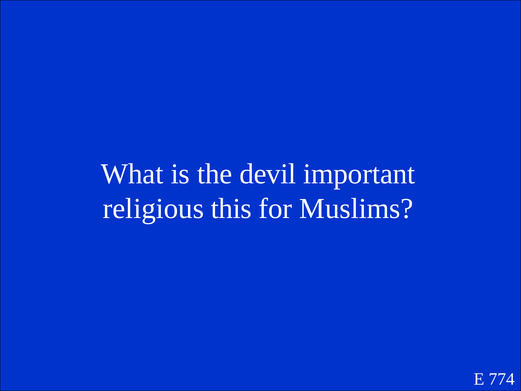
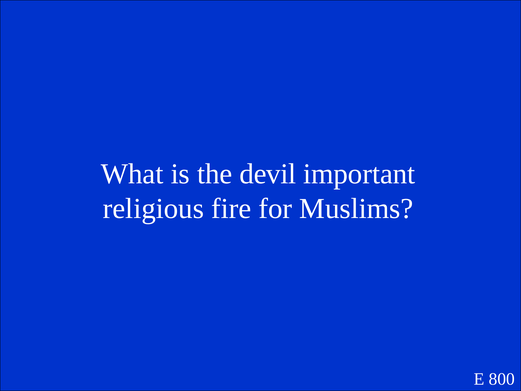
this: this -> fire
774: 774 -> 800
